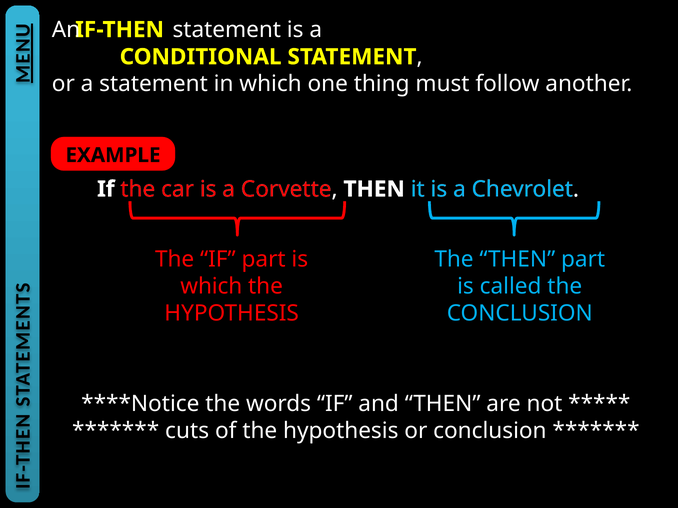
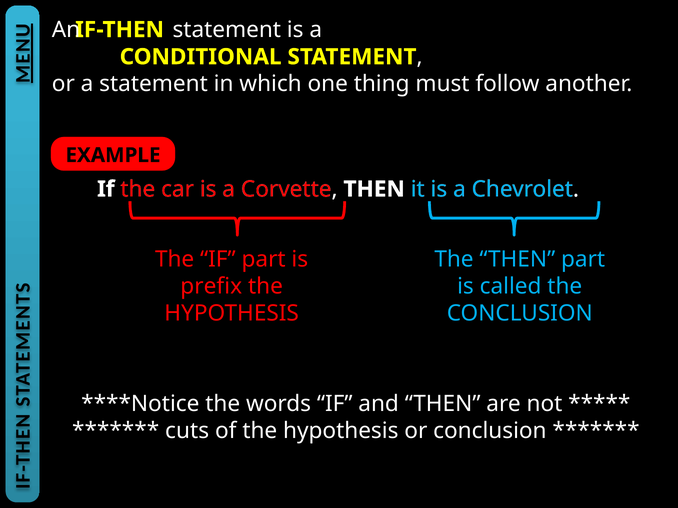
which at (211, 287): which -> prefix
